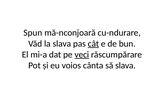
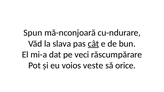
veci underline: present -> none
cânta: cânta -> veste
să slava: slava -> orice
